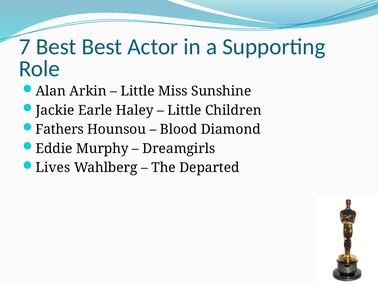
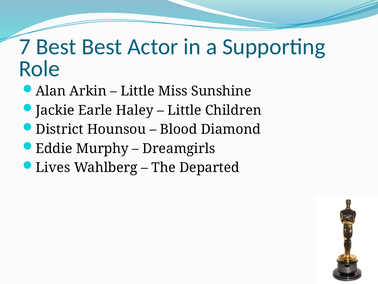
Fathers: Fathers -> District
